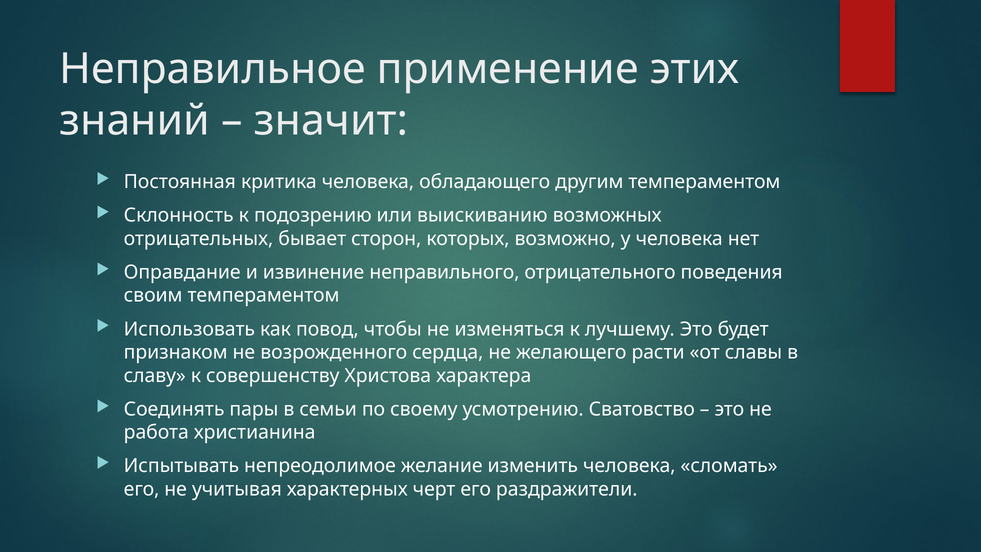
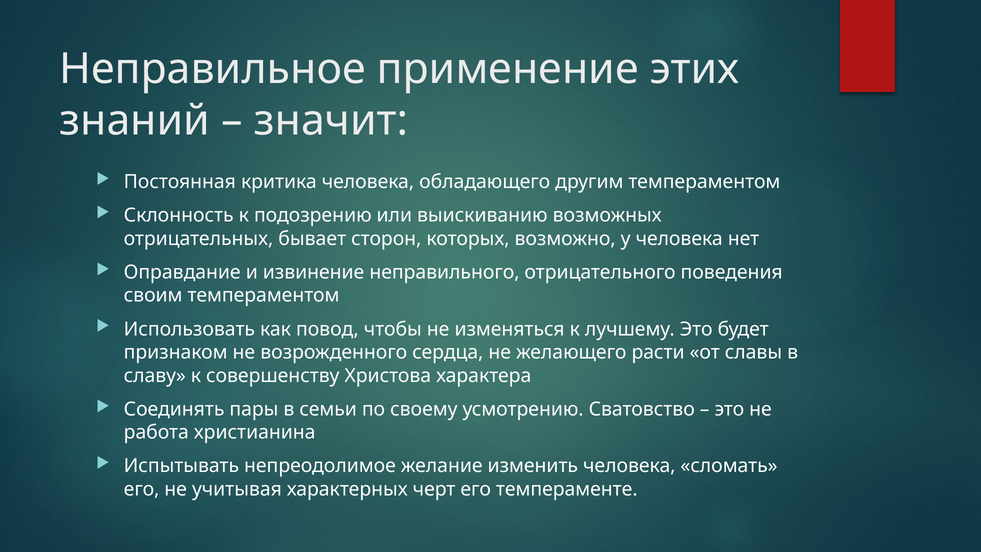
раздражители: раздражители -> темпераменте
